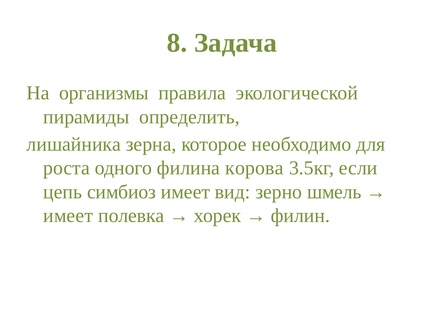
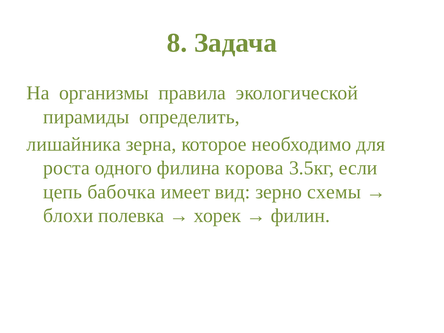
симбиоз: симбиоз -> бабочка
шмель: шмель -> схемы
имеет at (68, 216): имеет -> блохи
